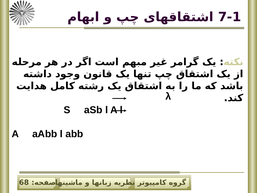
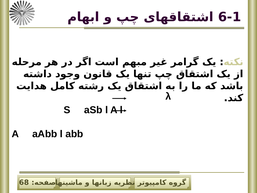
7-1: 7-1 -> 6-1
